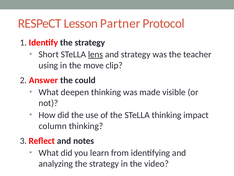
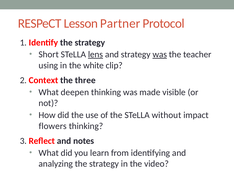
was at (160, 54) underline: none -> present
move: move -> white
Answer: Answer -> Context
could: could -> three
STeLLA thinking: thinking -> without
column: column -> flowers
